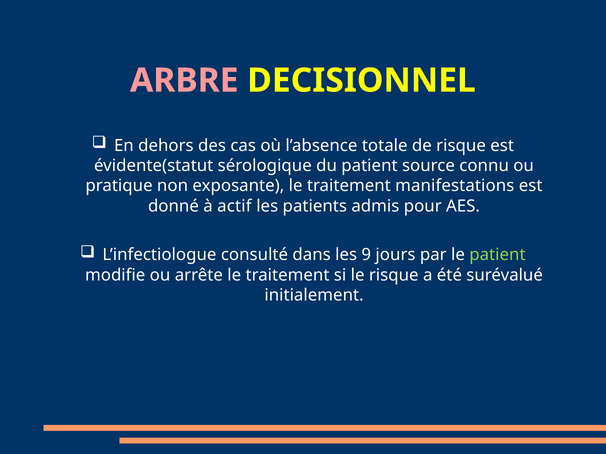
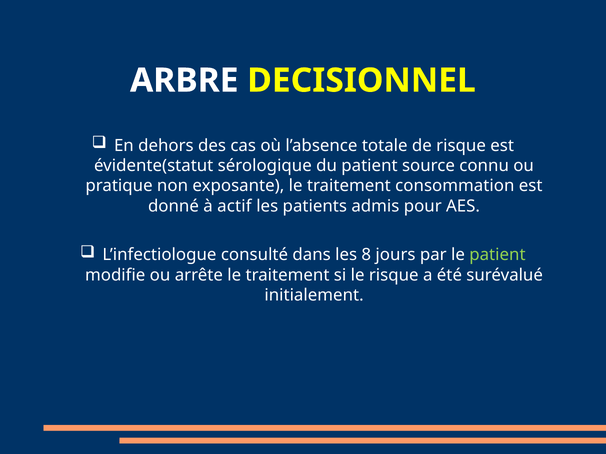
ARBRE colour: pink -> white
manifestations: manifestations -> consommation
9: 9 -> 8
